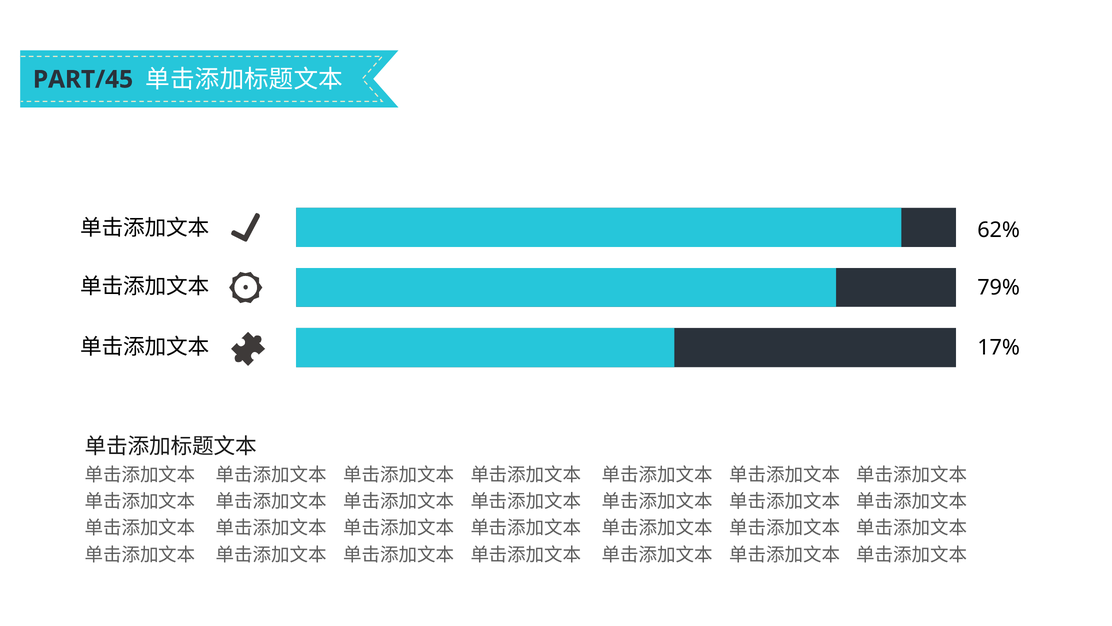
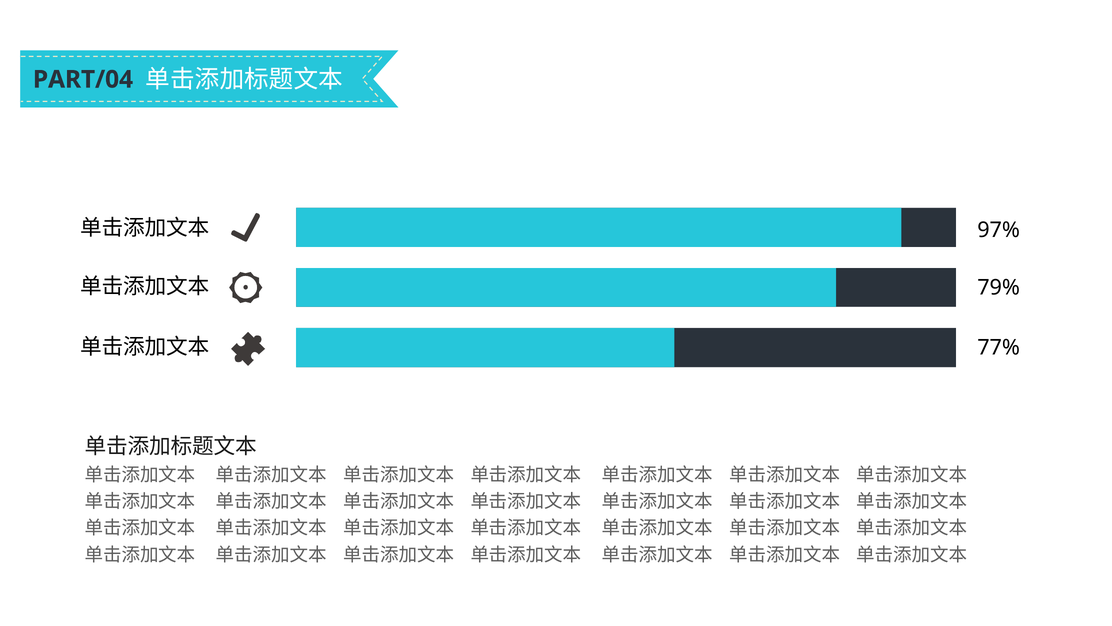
PART/45: PART/45 -> PART/04
62%: 62% -> 97%
17%: 17% -> 77%
